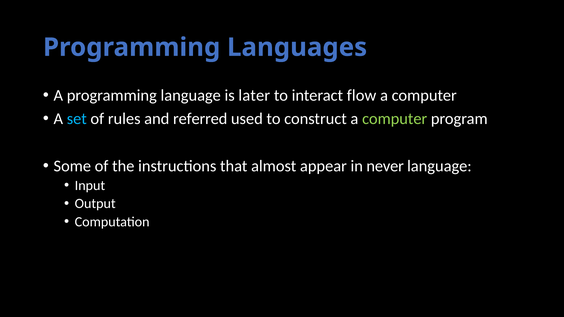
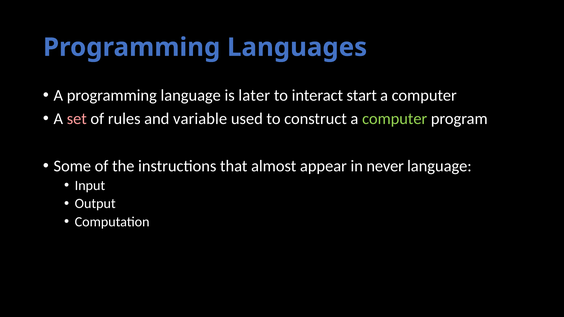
flow: flow -> start
set colour: light blue -> pink
referred: referred -> variable
